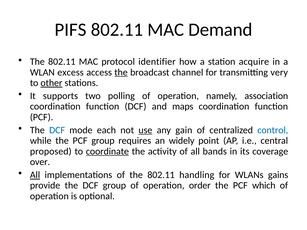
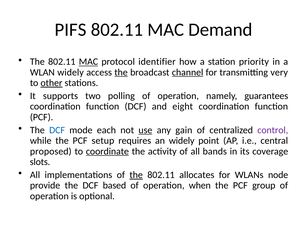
MAC at (88, 62) underline: none -> present
acquire: acquire -> priority
WLAN excess: excess -> widely
channel underline: none -> present
association: association -> guarantees
maps: maps -> eight
control colour: blue -> purple
PCF group: group -> setup
over: over -> slots
All at (35, 175) underline: present -> none
the at (136, 175) underline: none -> present
handling: handling -> allocates
gains: gains -> node
DCF group: group -> based
order: order -> when
which: which -> group
